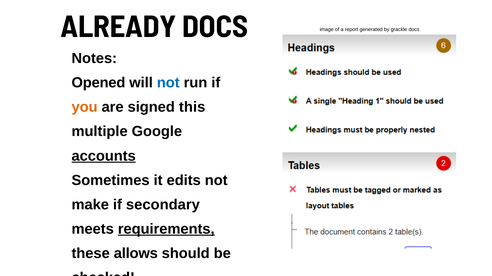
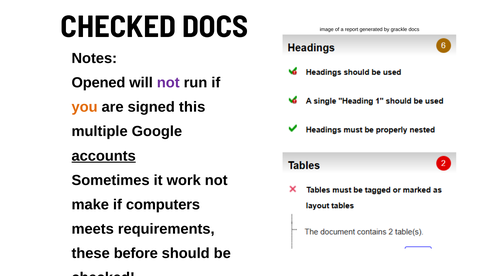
ALREADY at (118, 27): ALREADY -> CHECKED
not at (168, 83) colour: blue -> purple
edits: edits -> work
secondary: secondary -> computers
requirements underline: present -> none
allows: allows -> before
